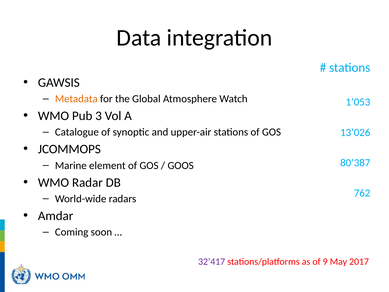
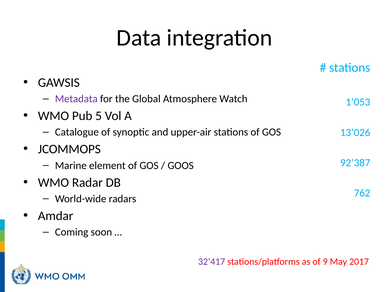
Metadata colour: orange -> purple
3: 3 -> 5
80’387: 80’387 -> 92’387
